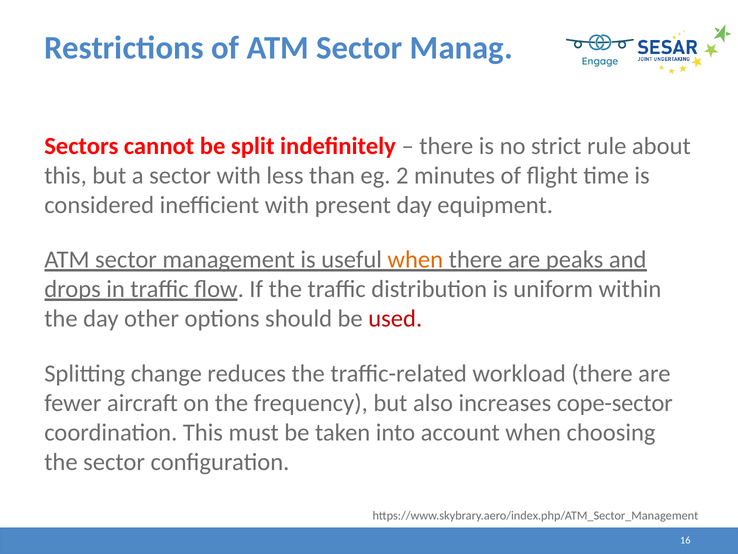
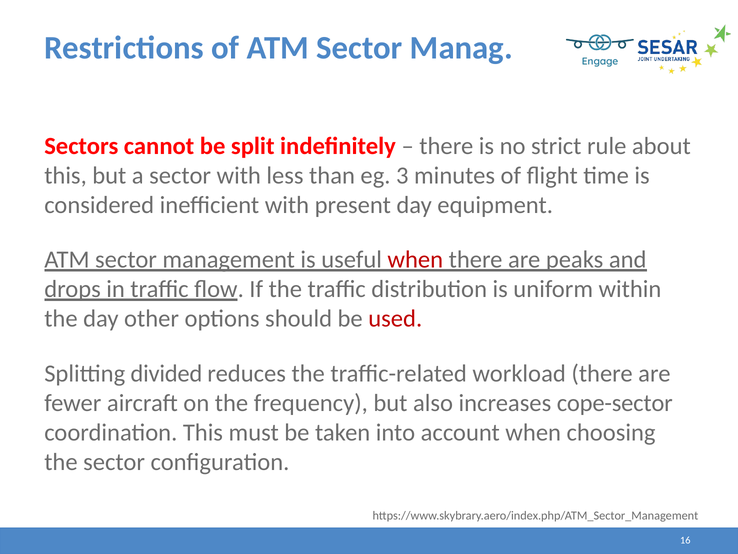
2: 2 -> 3
when at (415, 259) colour: orange -> red
change: change -> divided
